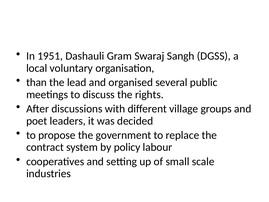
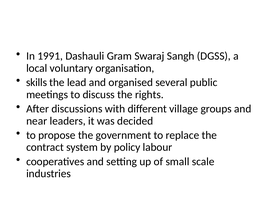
1951: 1951 -> 1991
than: than -> skills
poet: poet -> near
